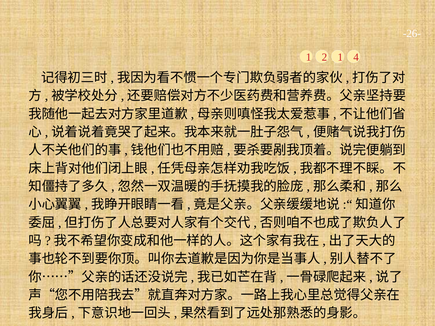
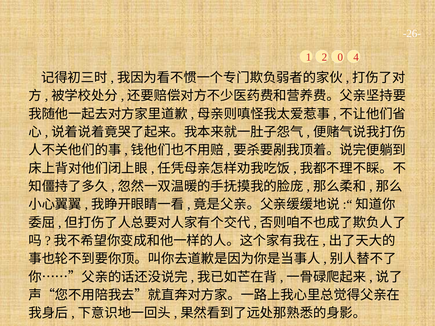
2 1: 1 -> 0
